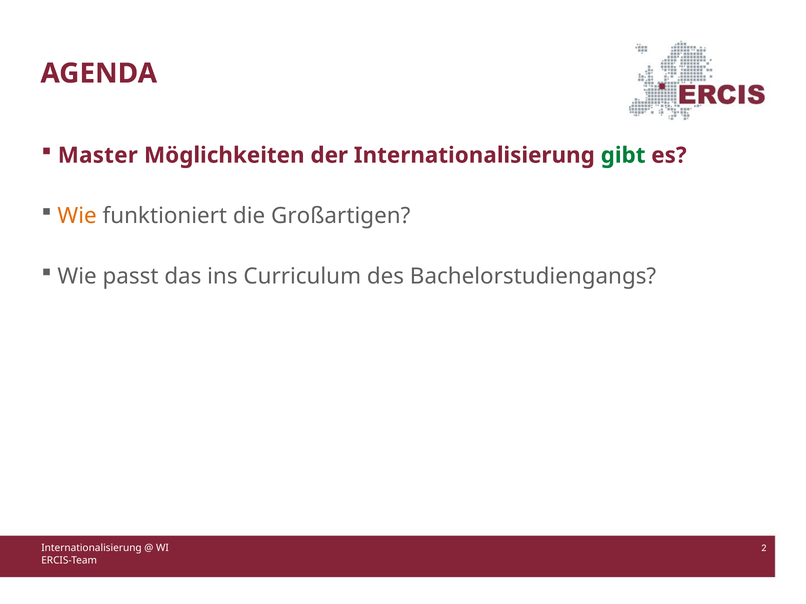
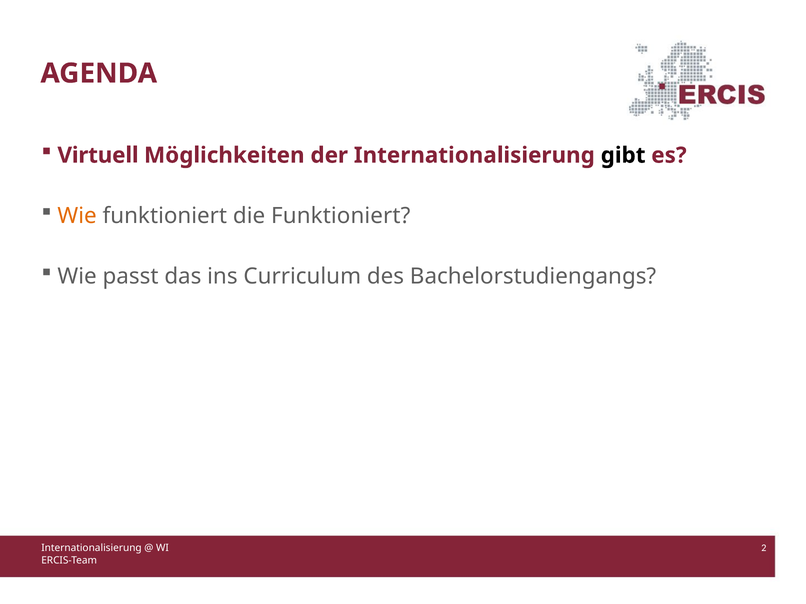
Master: Master -> Virtuell
gibt colour: green -> black
die Großartigen: Großartigen -> Funktioniert
